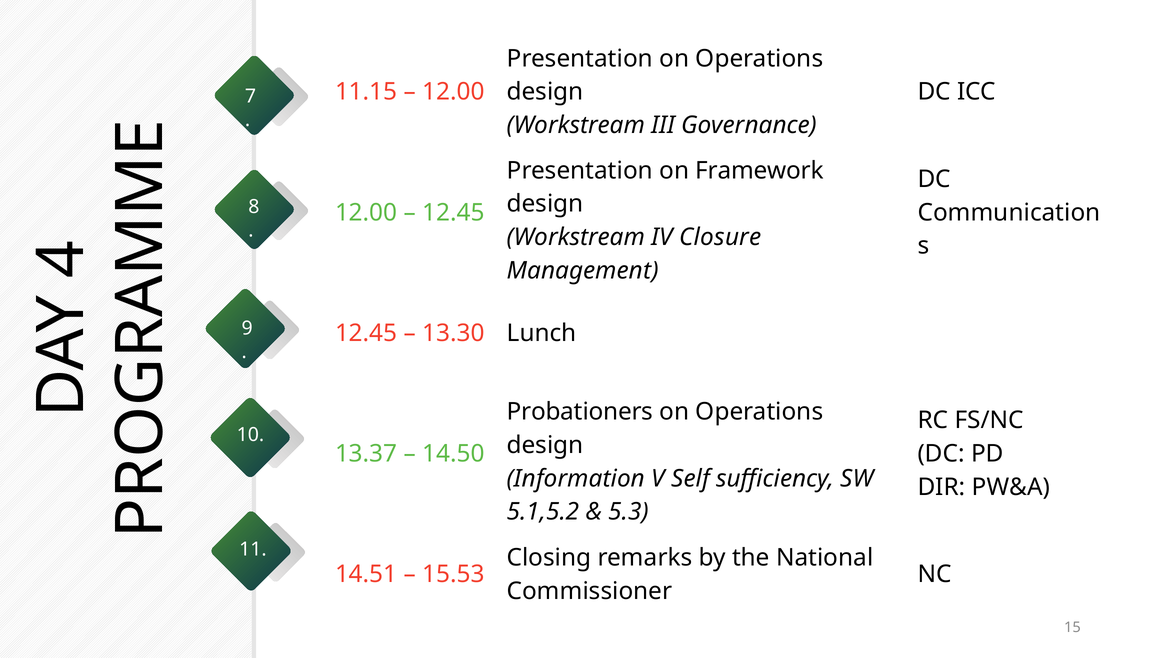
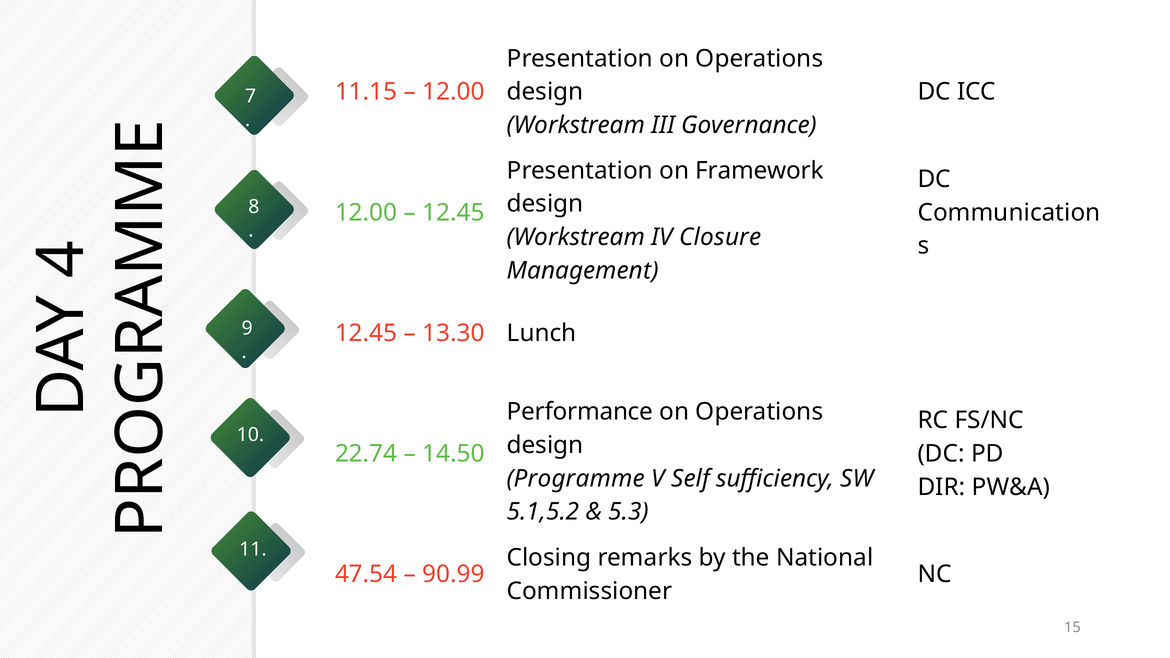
Probationers: Probationers -> Performance
13.37: 13.37 -> 22.74
Information: Information -> Programme
14.51: 14.51 -> 47.54
15.53: 15.53 -> 90.99
